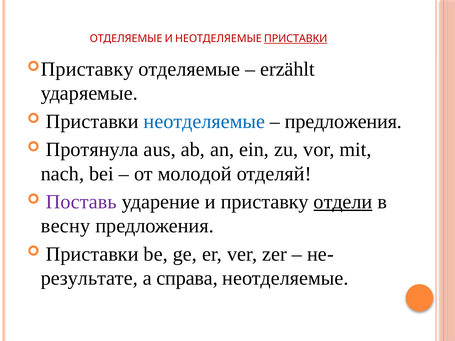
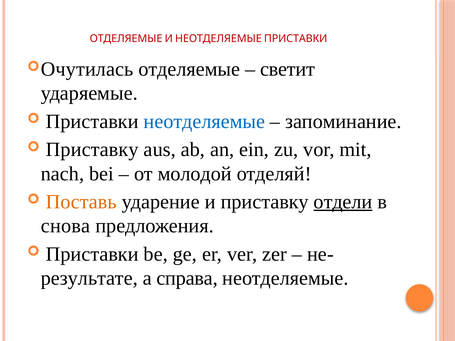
ПРИСТАВКИ at (296, 39) underline: present -> none
Приставку at (87, 69): Приставку -> Очутилась
erzählt: erzählt -> светит
предложения at (343, 121): предложения -> запоминание
Протянула at (92, 150): Протянула -> Приставку
Поставь colour: purple -> orange
весну: весну -> снова
